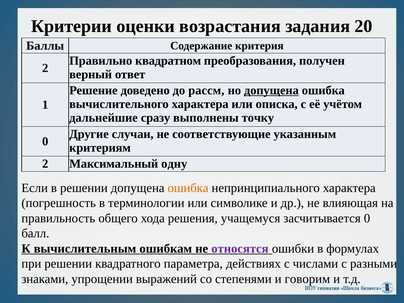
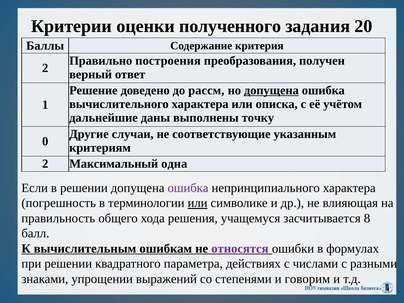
возрастания: возрастания -> полученного
квадратном: квадратном -> построения
сразу: сразу -> даны
одну: одну -> одна
ошибка at (188, 188) colour: orange -> purple
или at (198, 203) underline: none -> present
засчитывается 0: 0 -> 8
